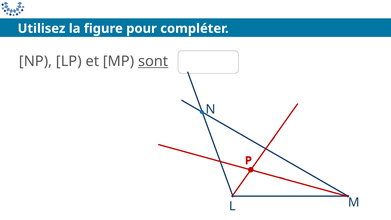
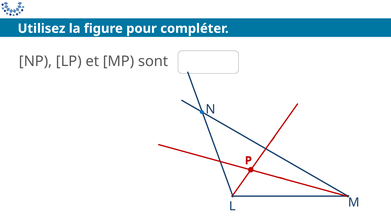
sont underline: present -> none
